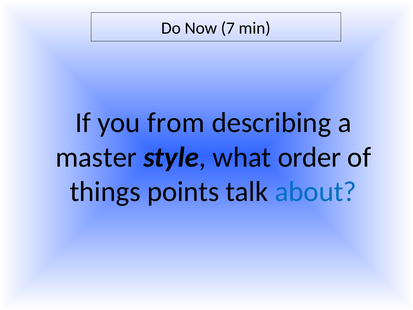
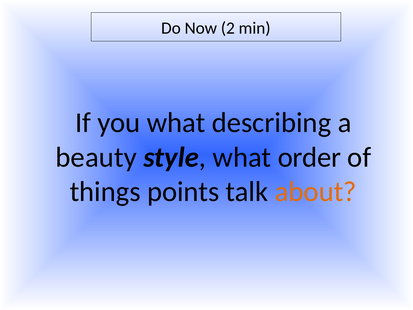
7: 7 -> 2
you from: from -> what
master: master -> beauty
about colour: blue -> orange
